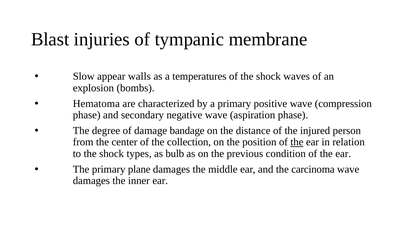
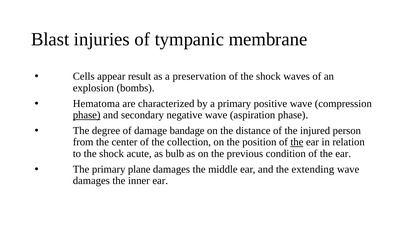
Slow: Slow -> Cells
walls: walls -> result
temperatures: temperatures -> preservation
phase at (87, 115) underline: none -> present
types: types -> acute
carcinoma: carcinoma -> extending
